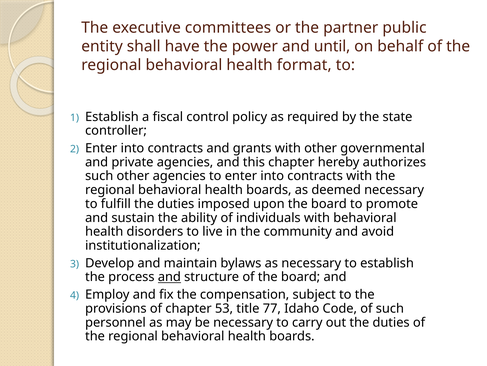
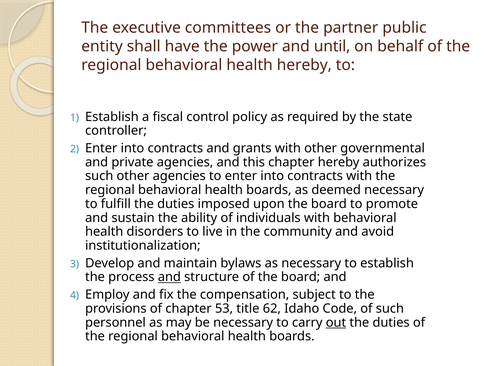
health format: format -> hereby
77: 77 -> 62
out underline: none -> present
